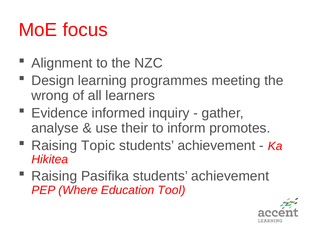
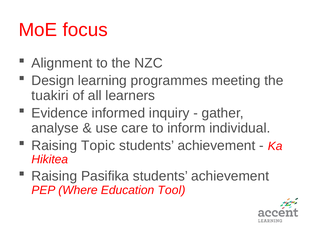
wrong: wrong -> tuakiri
their: their -> care
promotes: promotes -> individual
